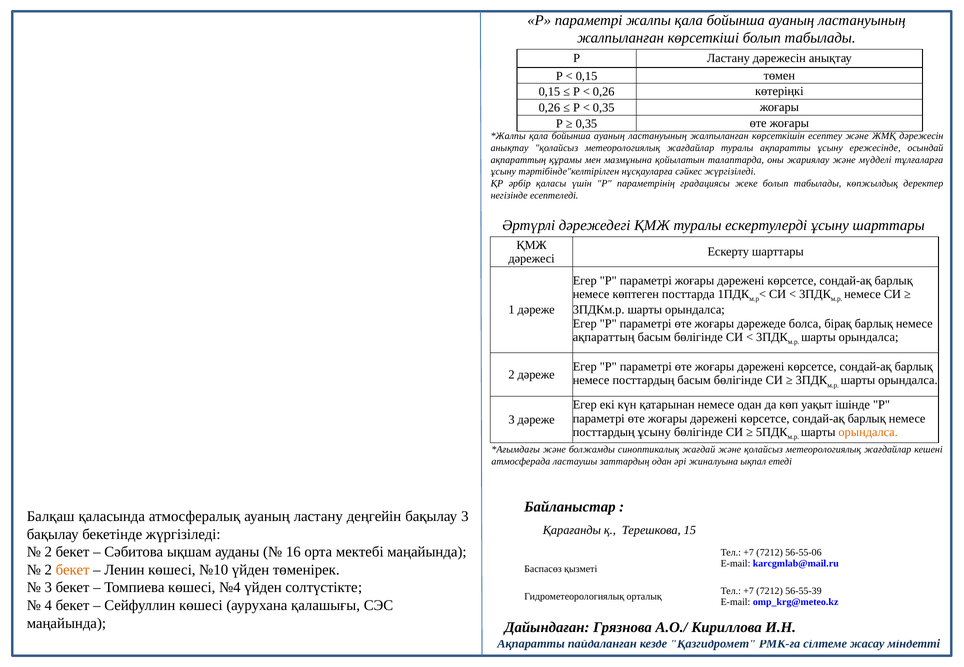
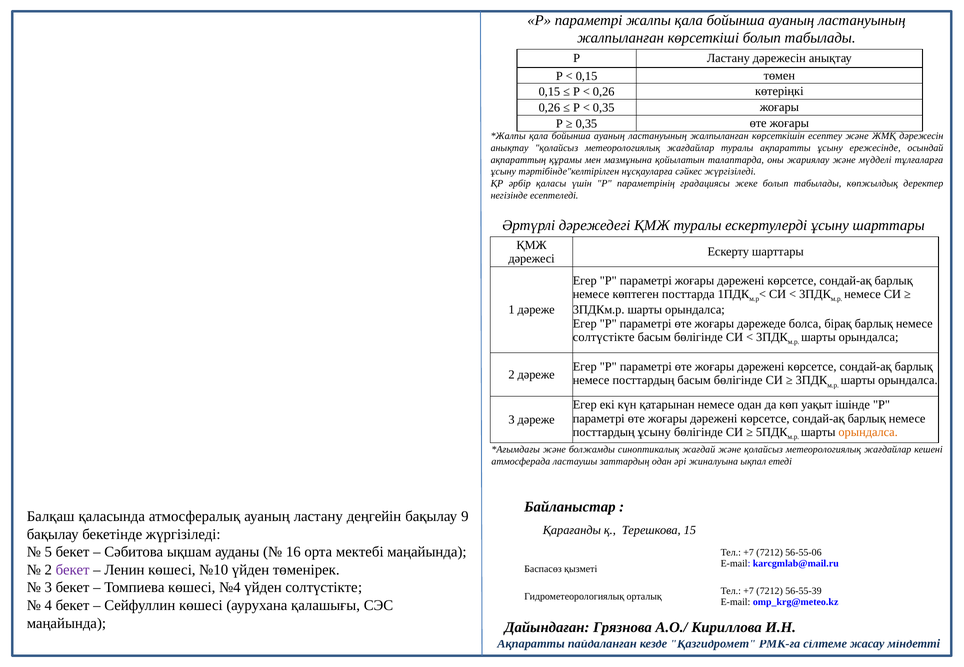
ақпараттың at (604, 337): ақпараттың -> солтүстікте
бақылау 3: 3 -> 9
2 at (48, 552): 2 -> 5
бекет at (73, 570) colour: orange -> purple
